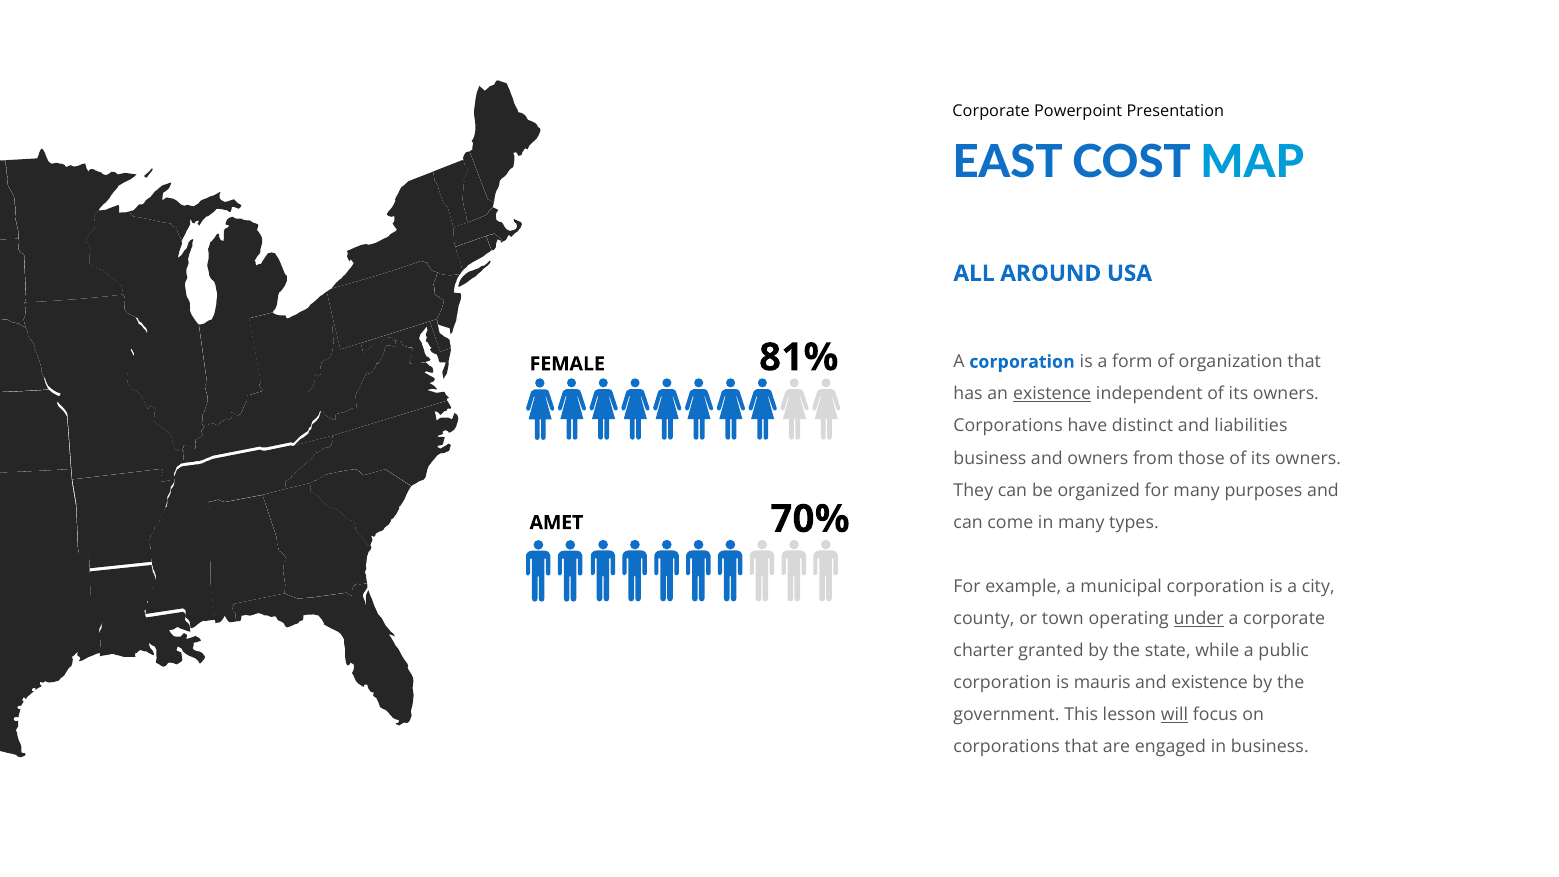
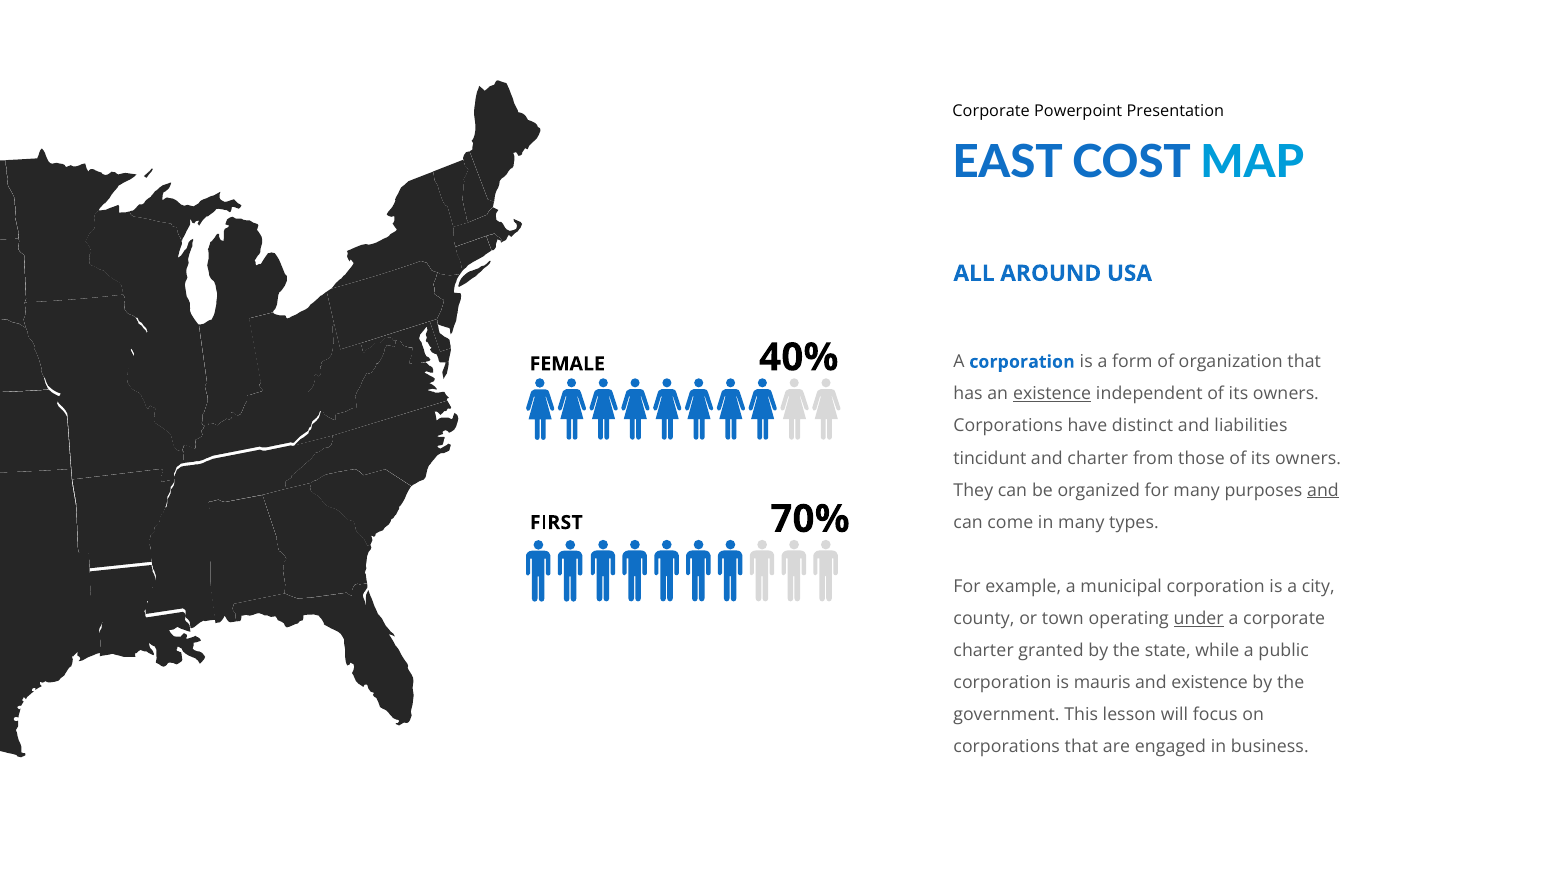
81%: 81% -> 40%
business at (990, 458): business -> tincidunt
and owners: owners -> charter
and at (1323, 490) underline: none -> present
AMET: AMET -> FIRST
will underline: present -> none
